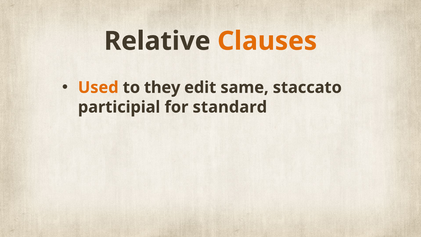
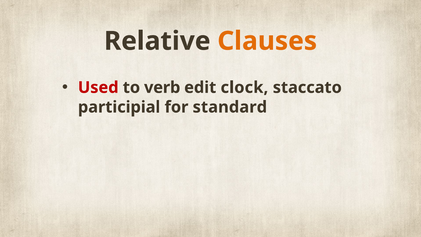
Used colour: orange -> red
they: they -> verb
same: same -> clock
